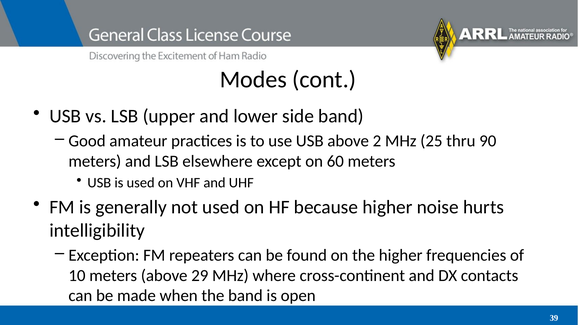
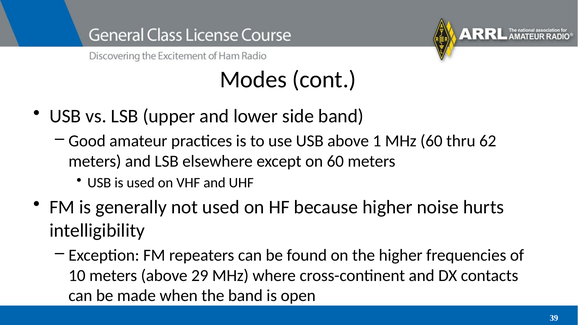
2: 2 -> 1
MHz 25: 25 -> 60
90: 90 -> 62
